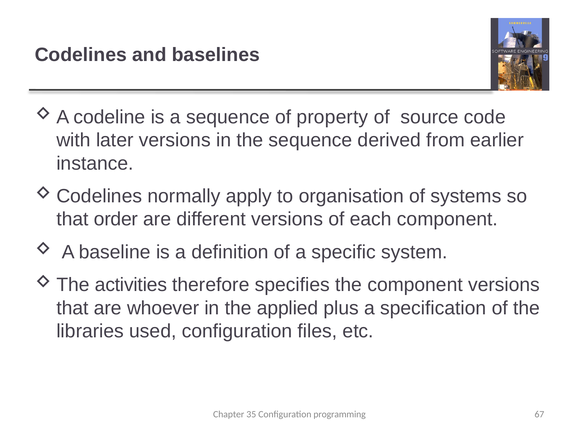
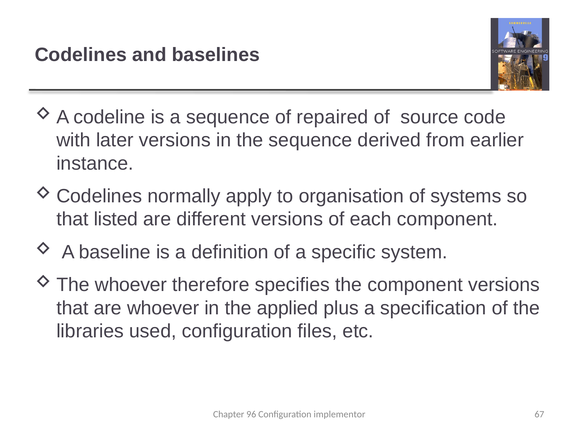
property: property -> repaired
order: order -> listed
activities at (131, 285): activities -> whoever
35: 35 -> 96
programming: programming -> implementor
